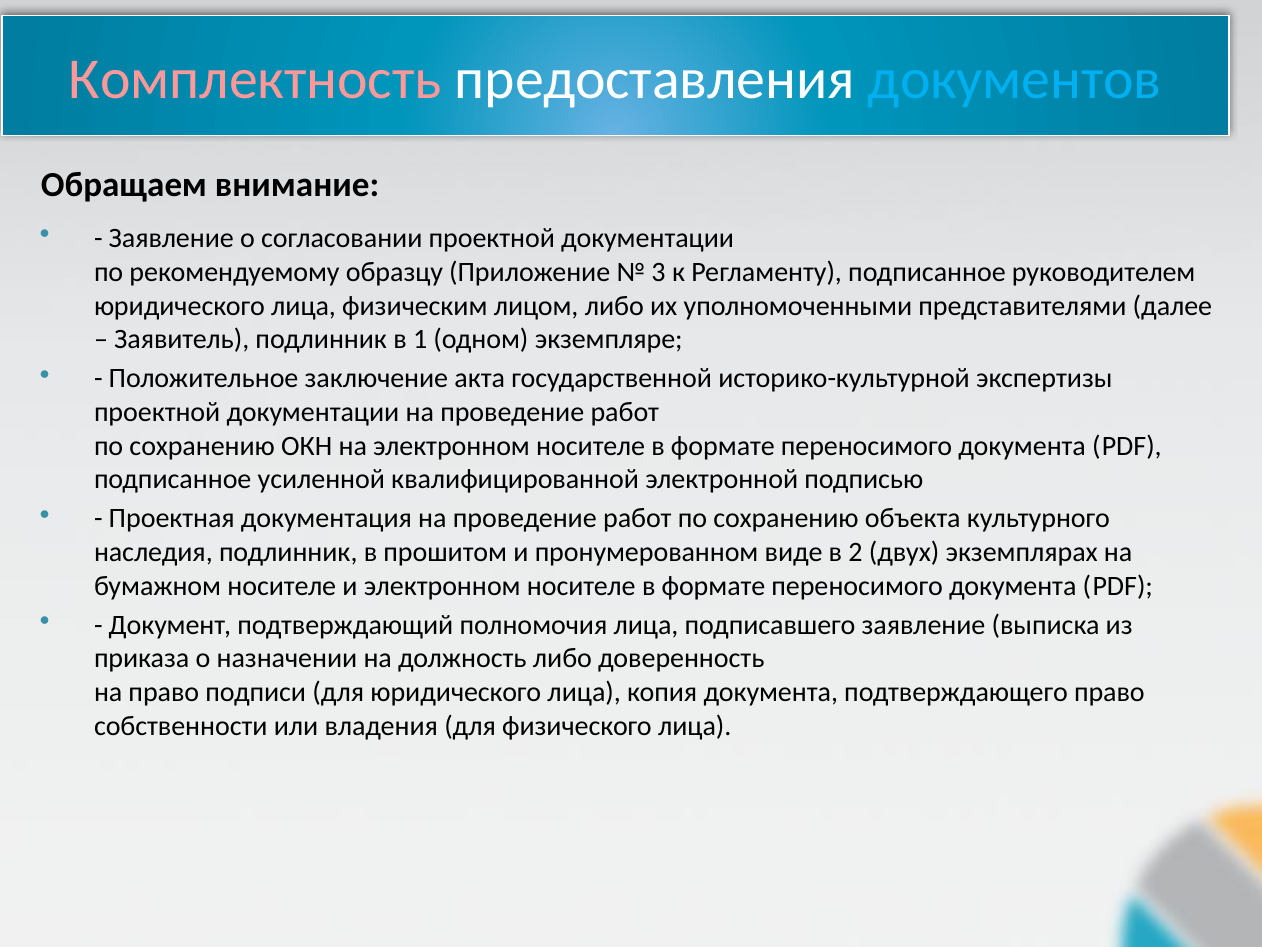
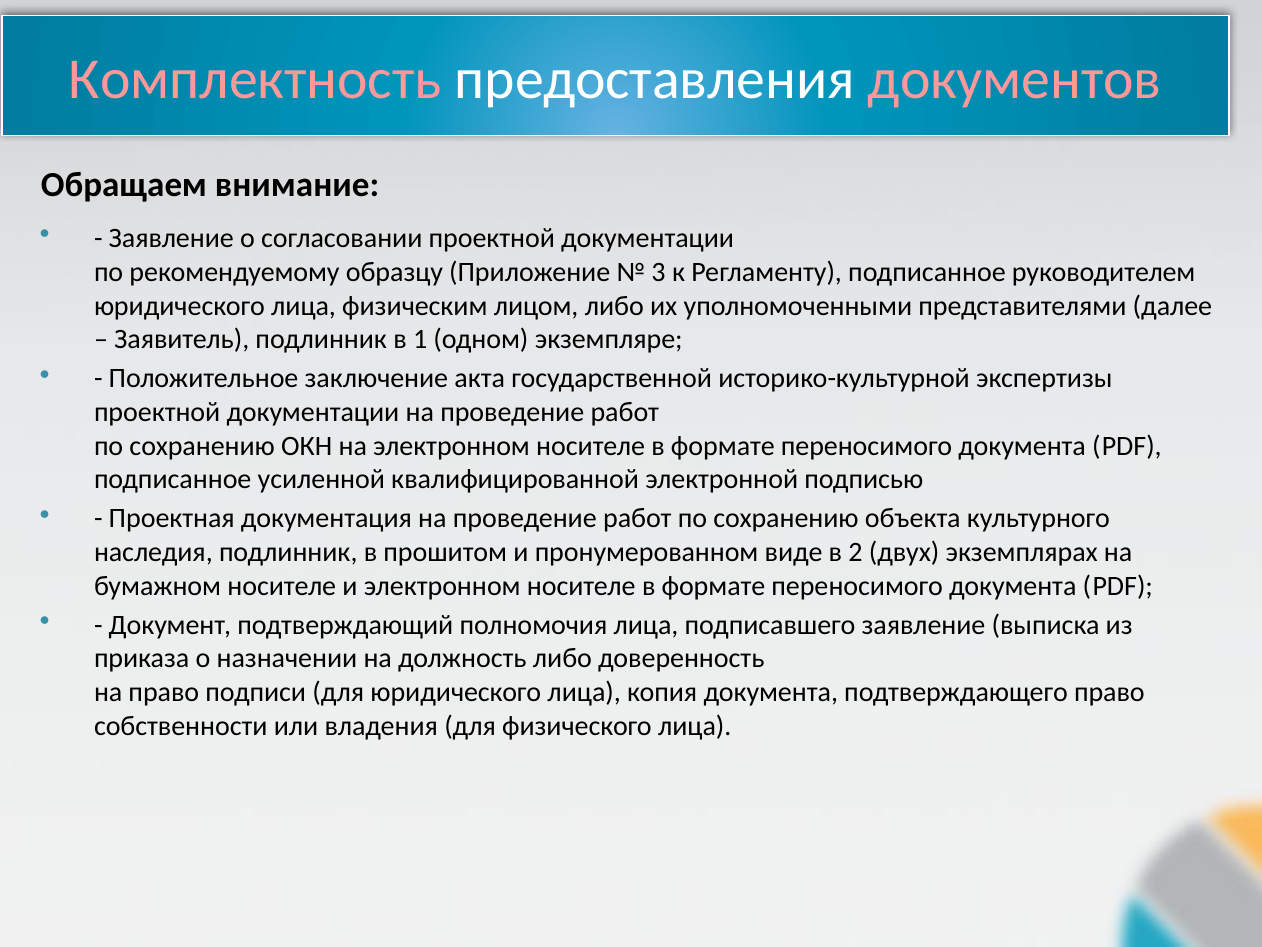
документов colour: light blue -> pink
